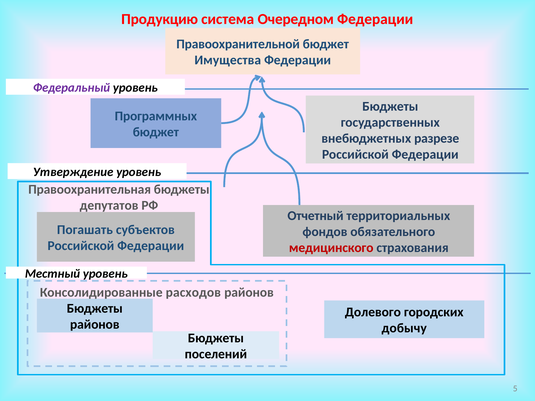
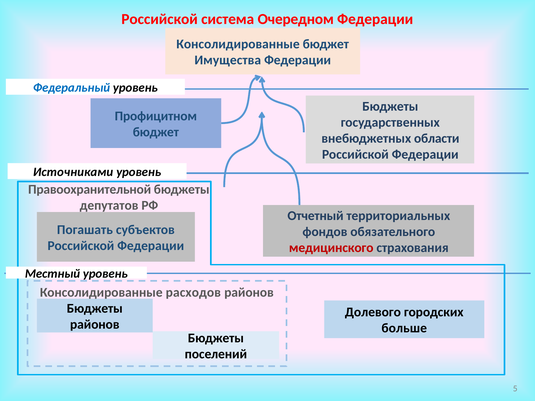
Продукцию at (160, 19): Продукцию -> Российской
Правоохранительной at (238, 44): Правоохранительной -> Консолидированные
Федеральный colour: purple -> blue
Программных: Программных -> Профицитном
разрезе: разрезе -> области
Утверждение: Утверждение -> Источниками
Правоохранительная: Правоохранительная -> Правоохранительной
добычу: добычу -> больше
